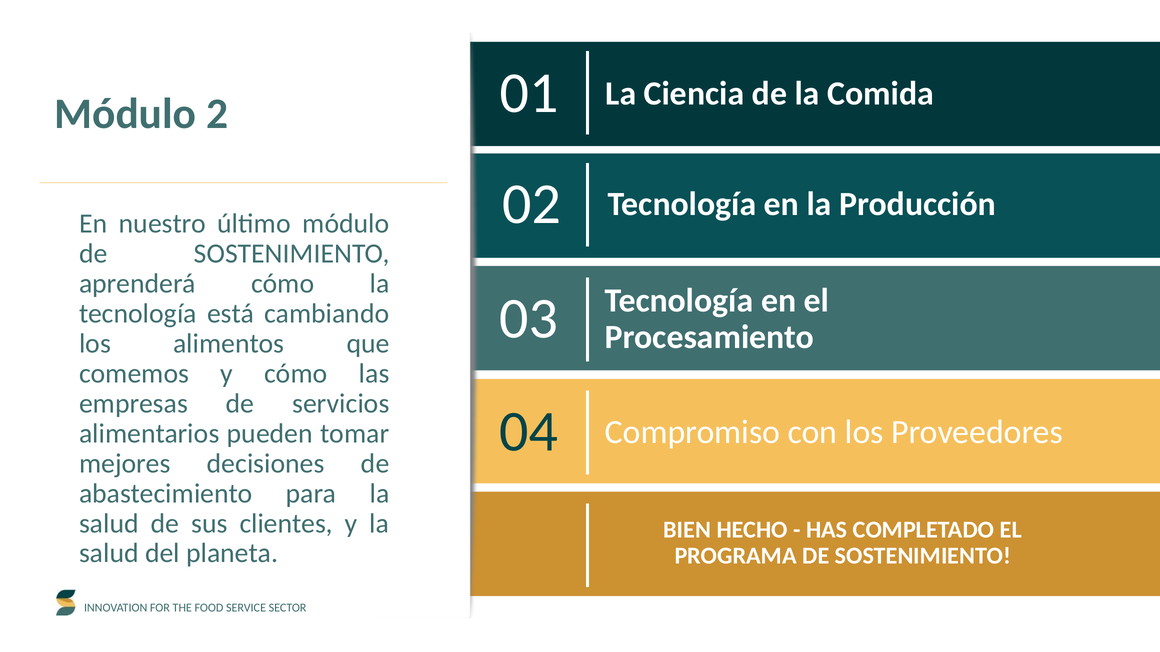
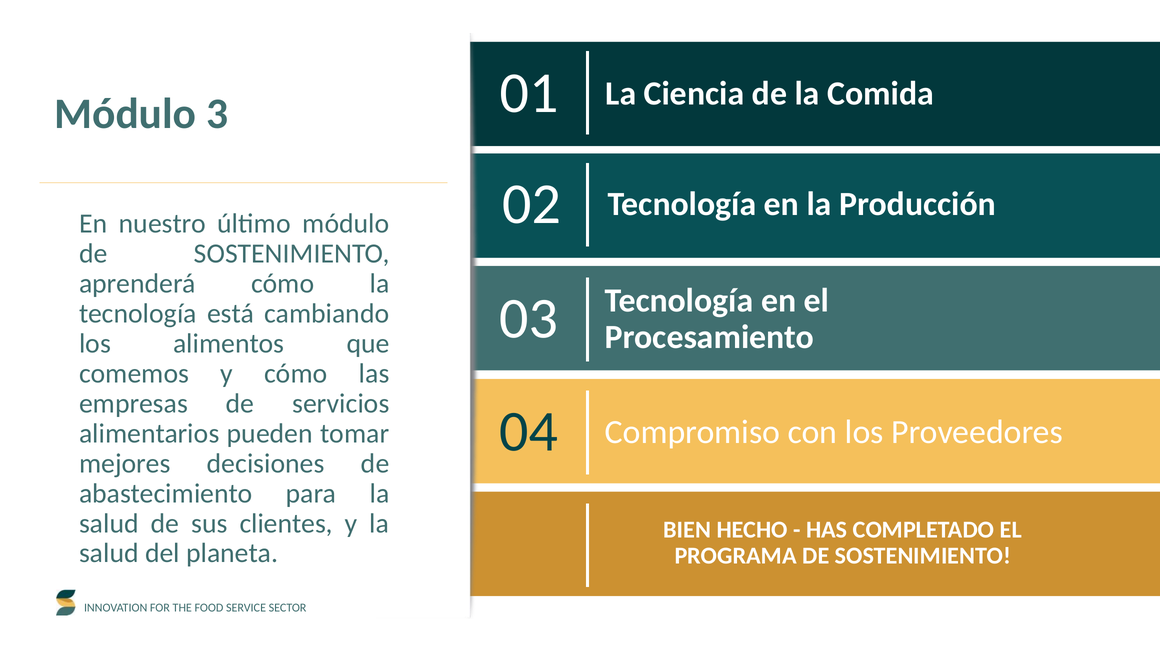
2: 2 -> 3
